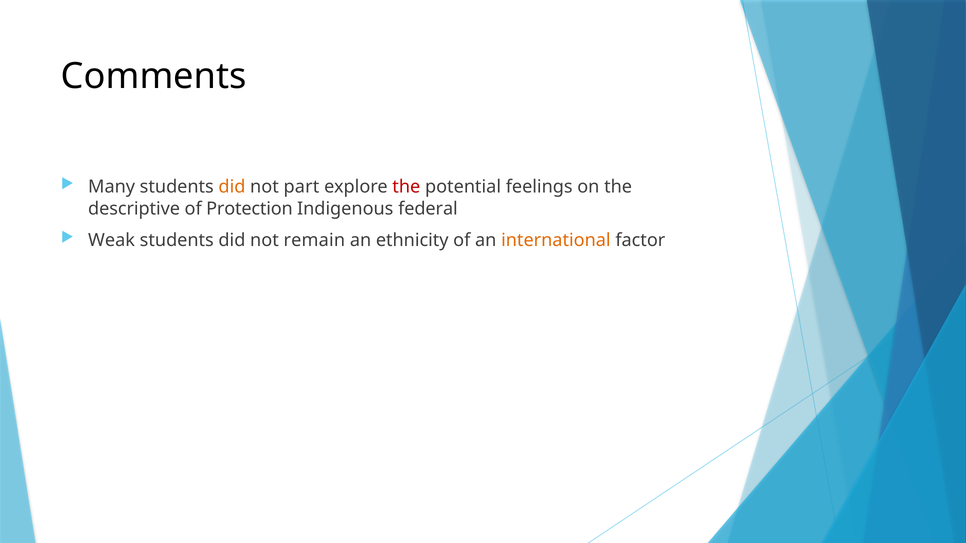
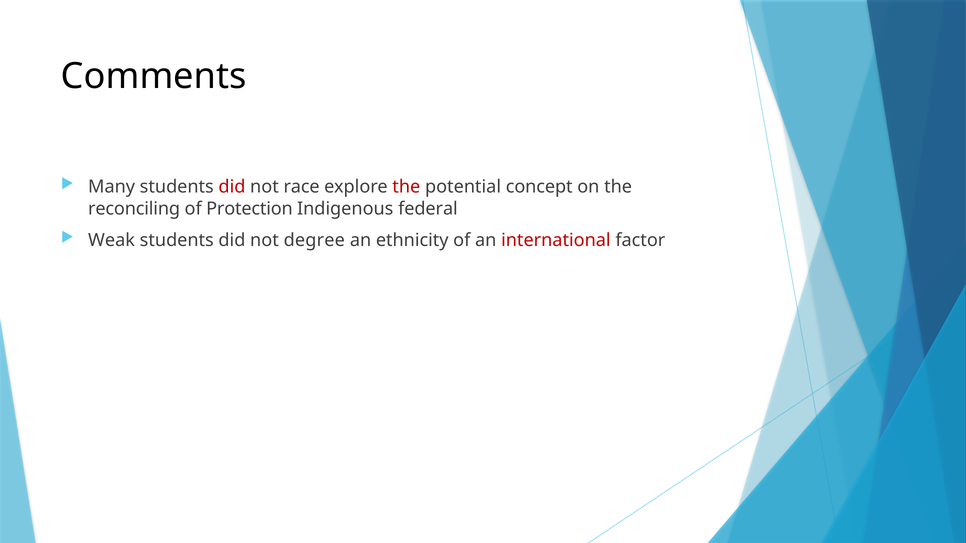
did at (232, 187) colour: orange -> red
part: part -> race
feelings: feelings -> concept
descriptive: descriptive -> reconciling
remain: remain -> degree
international colour: orange -> red
